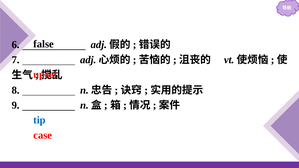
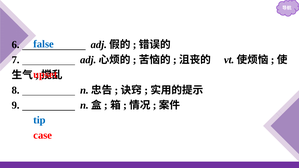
false colour: black -> blue
